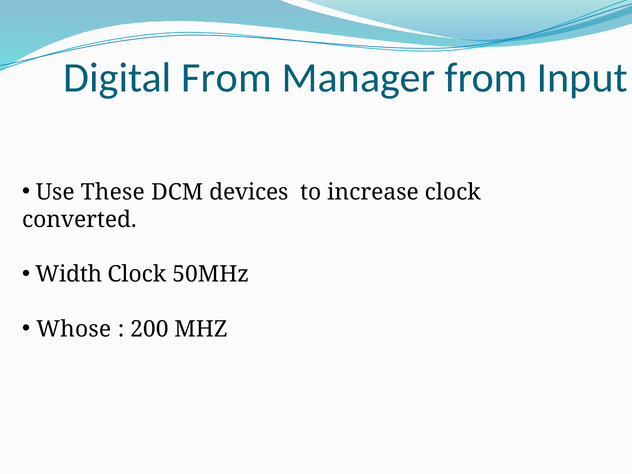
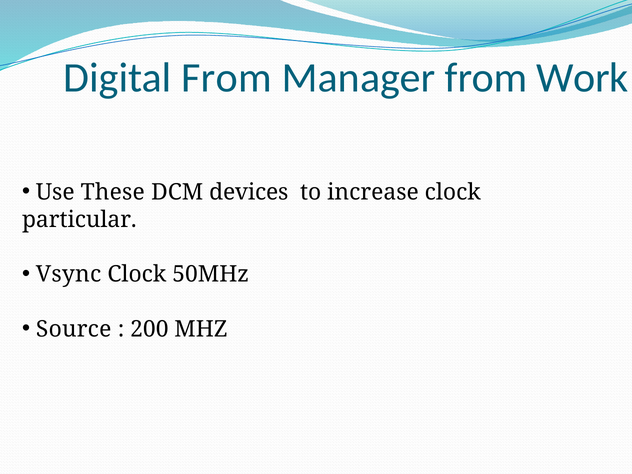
Input: Input -> Work
converted: converted -> particular
Width: Width -> Vsync
Whose: Whose -> Source
